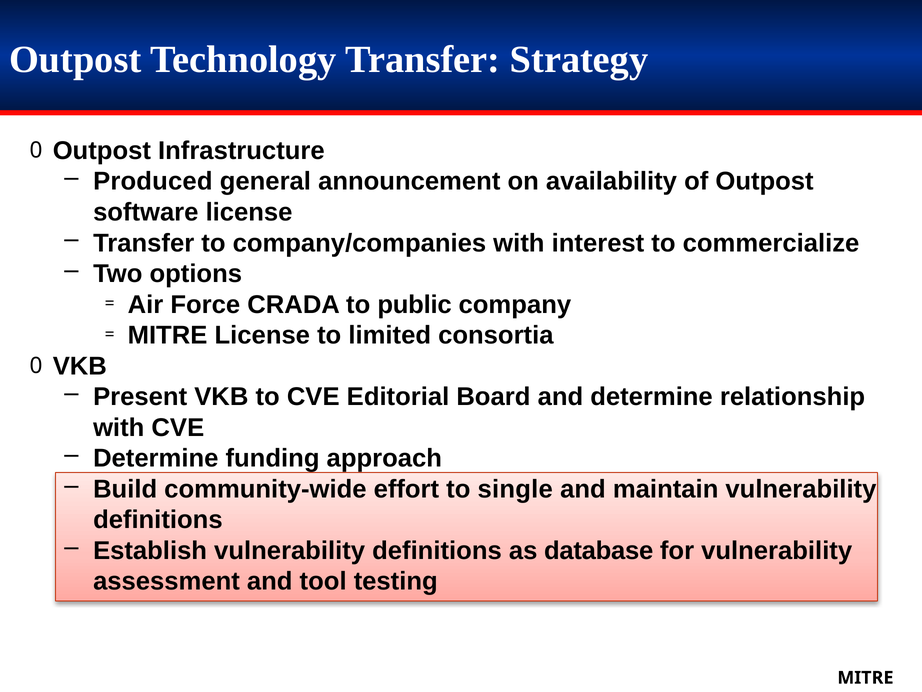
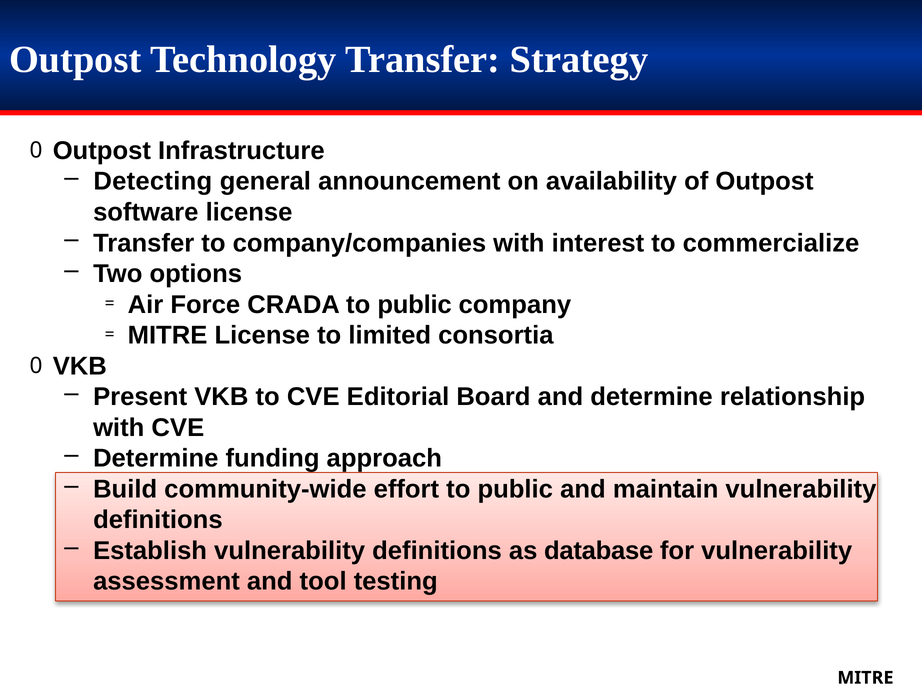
Produced: Produced -> Detecting
effort to single: single -> public
